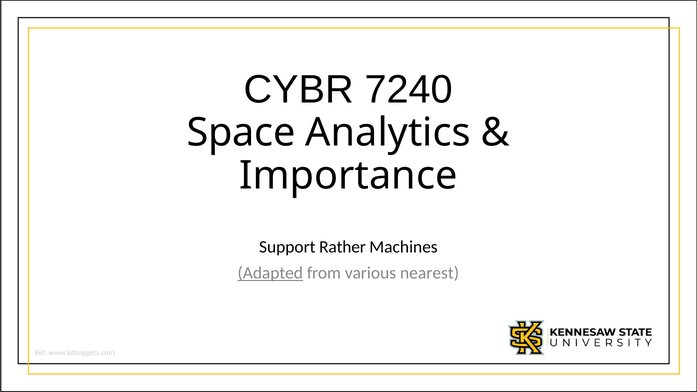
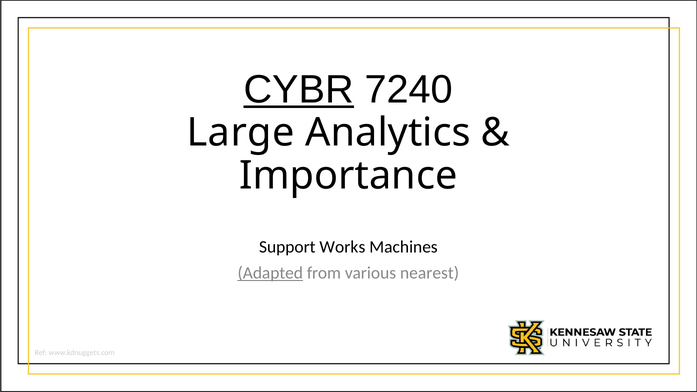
CYBR underline: none -> present
Space: Space -> Large
Rather: Rather -> Works
